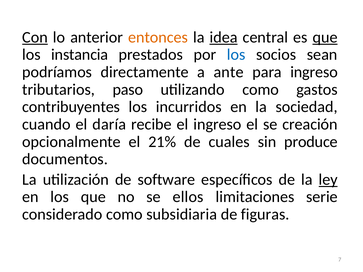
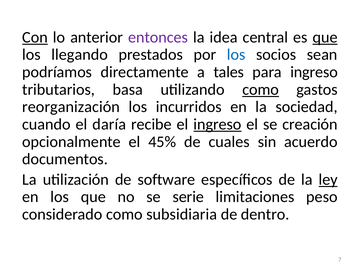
entonces colour: orange -> purple
idea underline: present -> none
instancia: instancia -> llegando
ante: ante -> tales
paso: paso -> basa
como at (261, 90) underline: none -> present
contribuyentes: contribuyentes -> reorganización
ingreso at (217, 124) underline: none -> present
21%: 21% -> 45%
produce: produce -> acuerdo
ellos: ellos -> serie
serie: serie -> peso
figuras: figuras -> dentro
